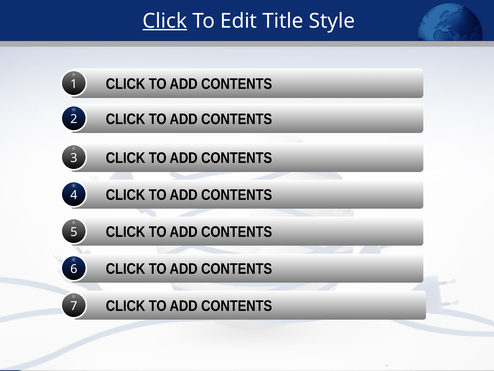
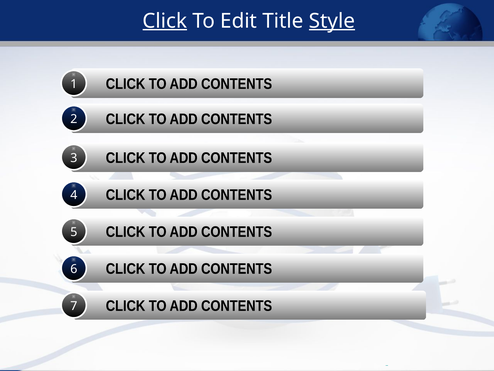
Style underline: none -> present
